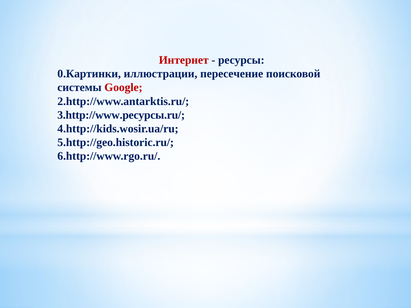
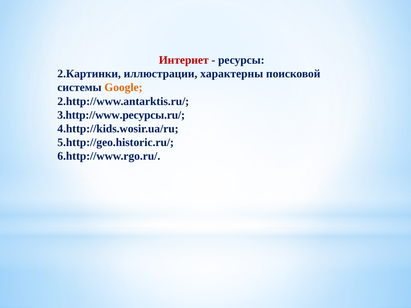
0.Картинки: 0.Картинки -> 2.Картинки
пересечение: пересечение -> характерны
Google colour: red -> orange
